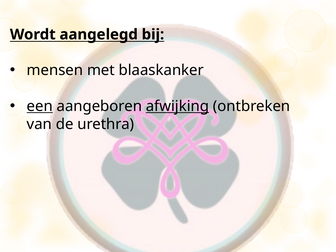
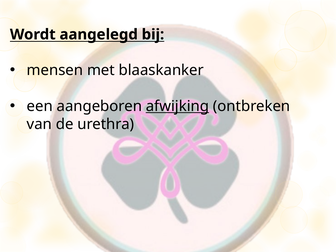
een underline: present -> none
